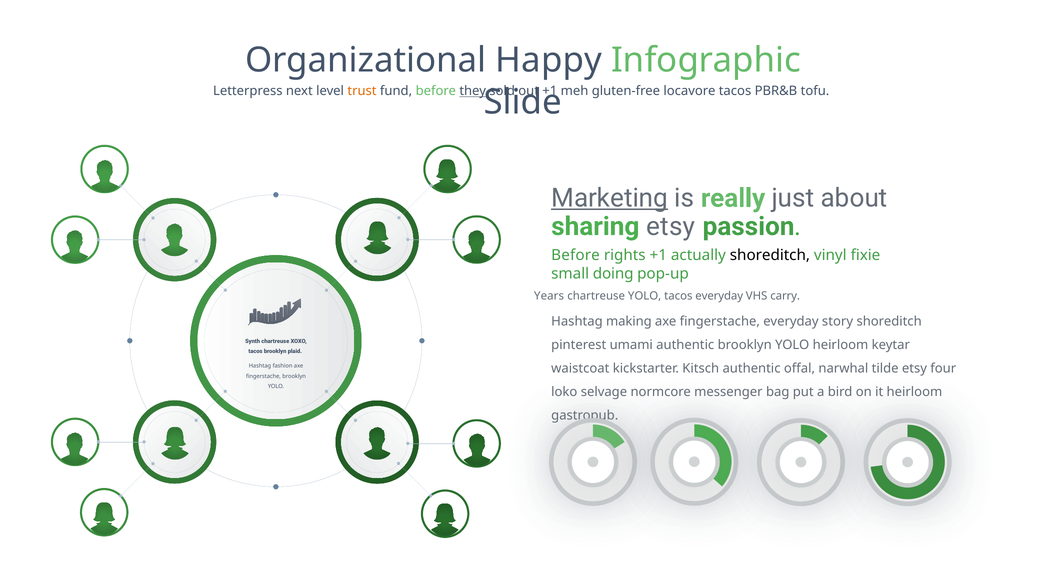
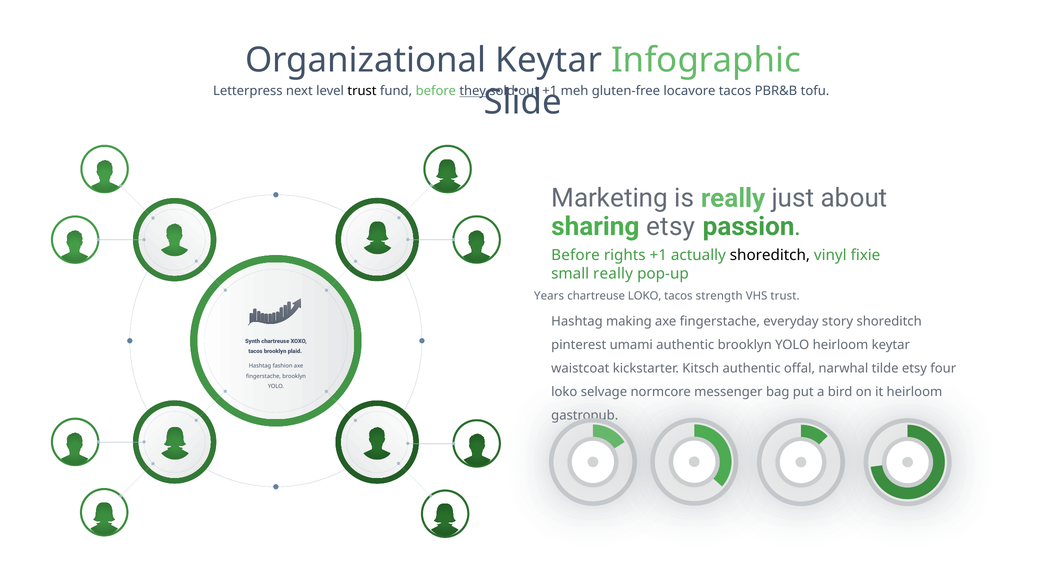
Organizational Happy: Happy -> Keytar
trust at (362, 91) colour: orange -> black
Marketing underline: present -> none
small doing: doing -> really
chartreuse YOLO: YOLO -> LOKO
tacos everyday: everyday -> strength
VHS carry: carry -> trust
